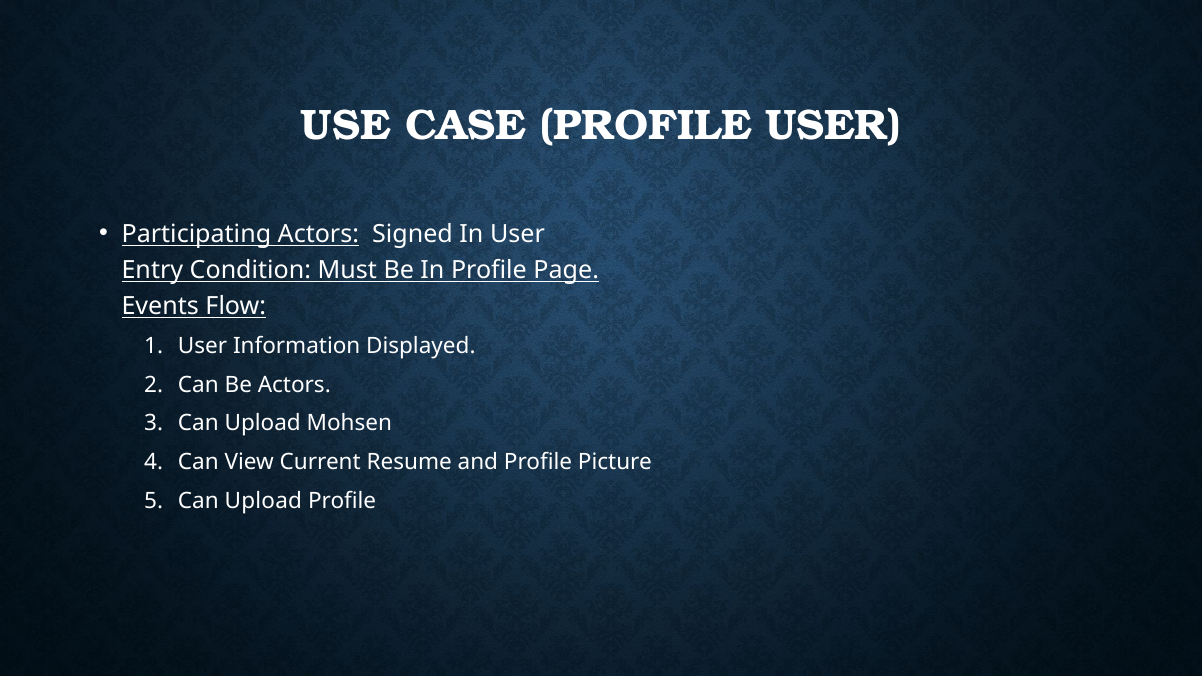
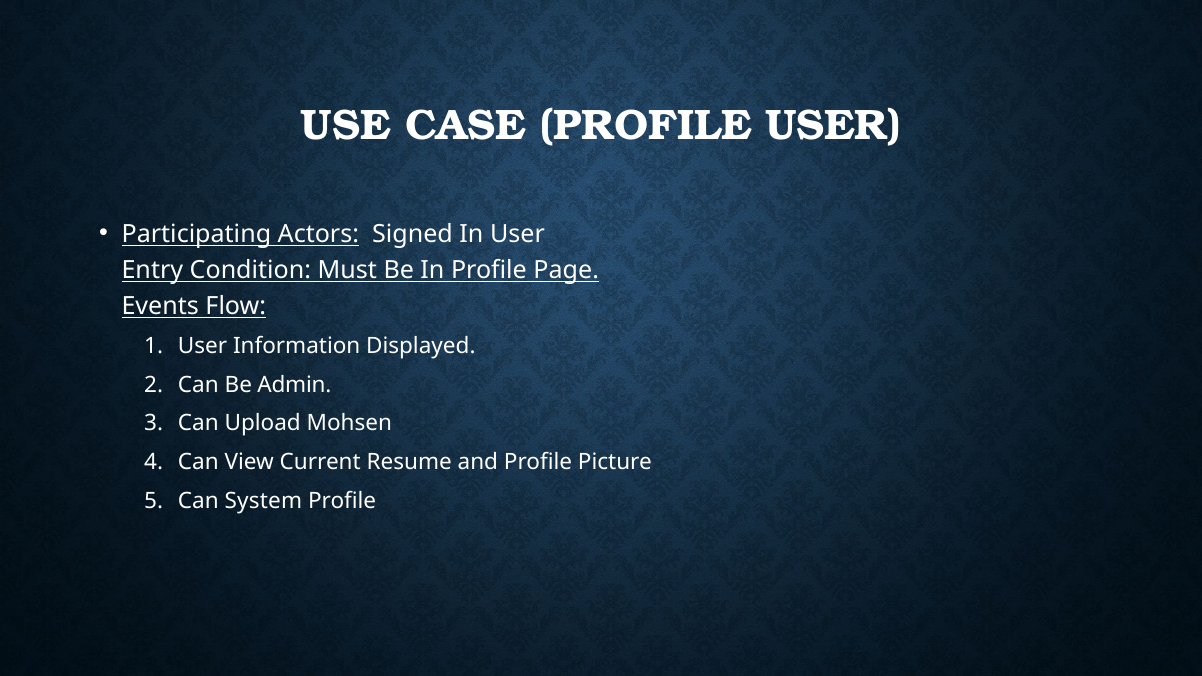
Be Actors: Actors -> Admin
Upload at (263, 501): Upload -> System
